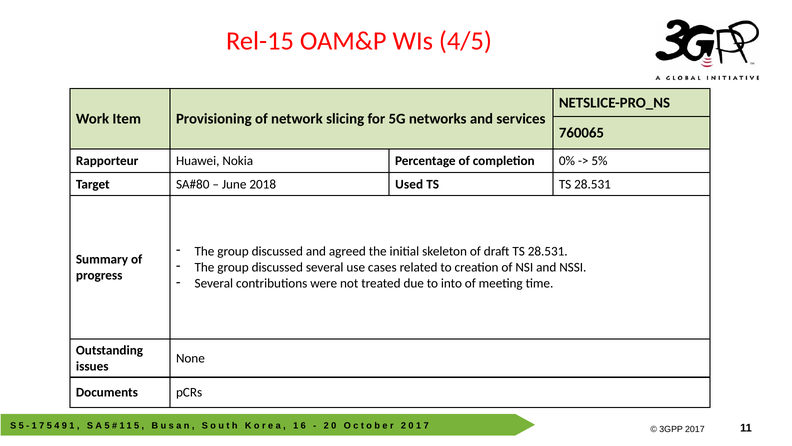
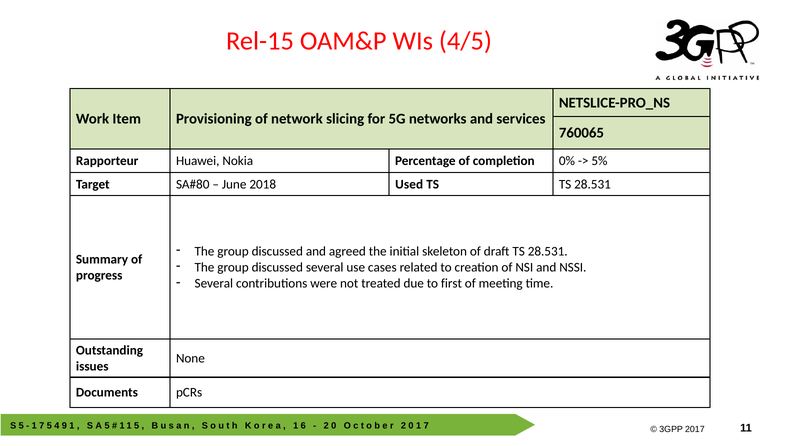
into: into -> first
